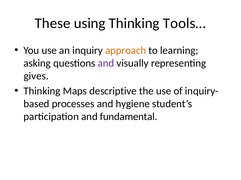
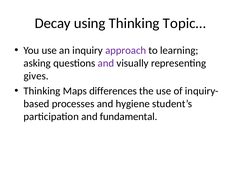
These: These -> Decay
Tools…: Tools… -> Topic…
approach colour: orange -> purple
descriptive: descriptive -> differences
